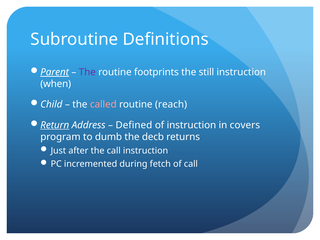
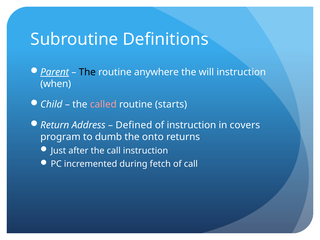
The at (87, 72) colour: purple -> black
footprints: footprints -> anywhere
still: still -> will
reach: reach -> starts
Return underline: present -> none
decb: decb -> onto
